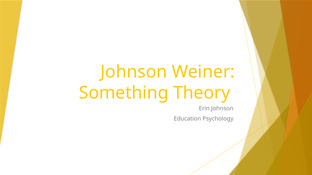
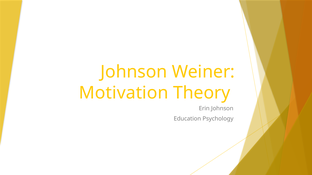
Something: Something -> Motivation
